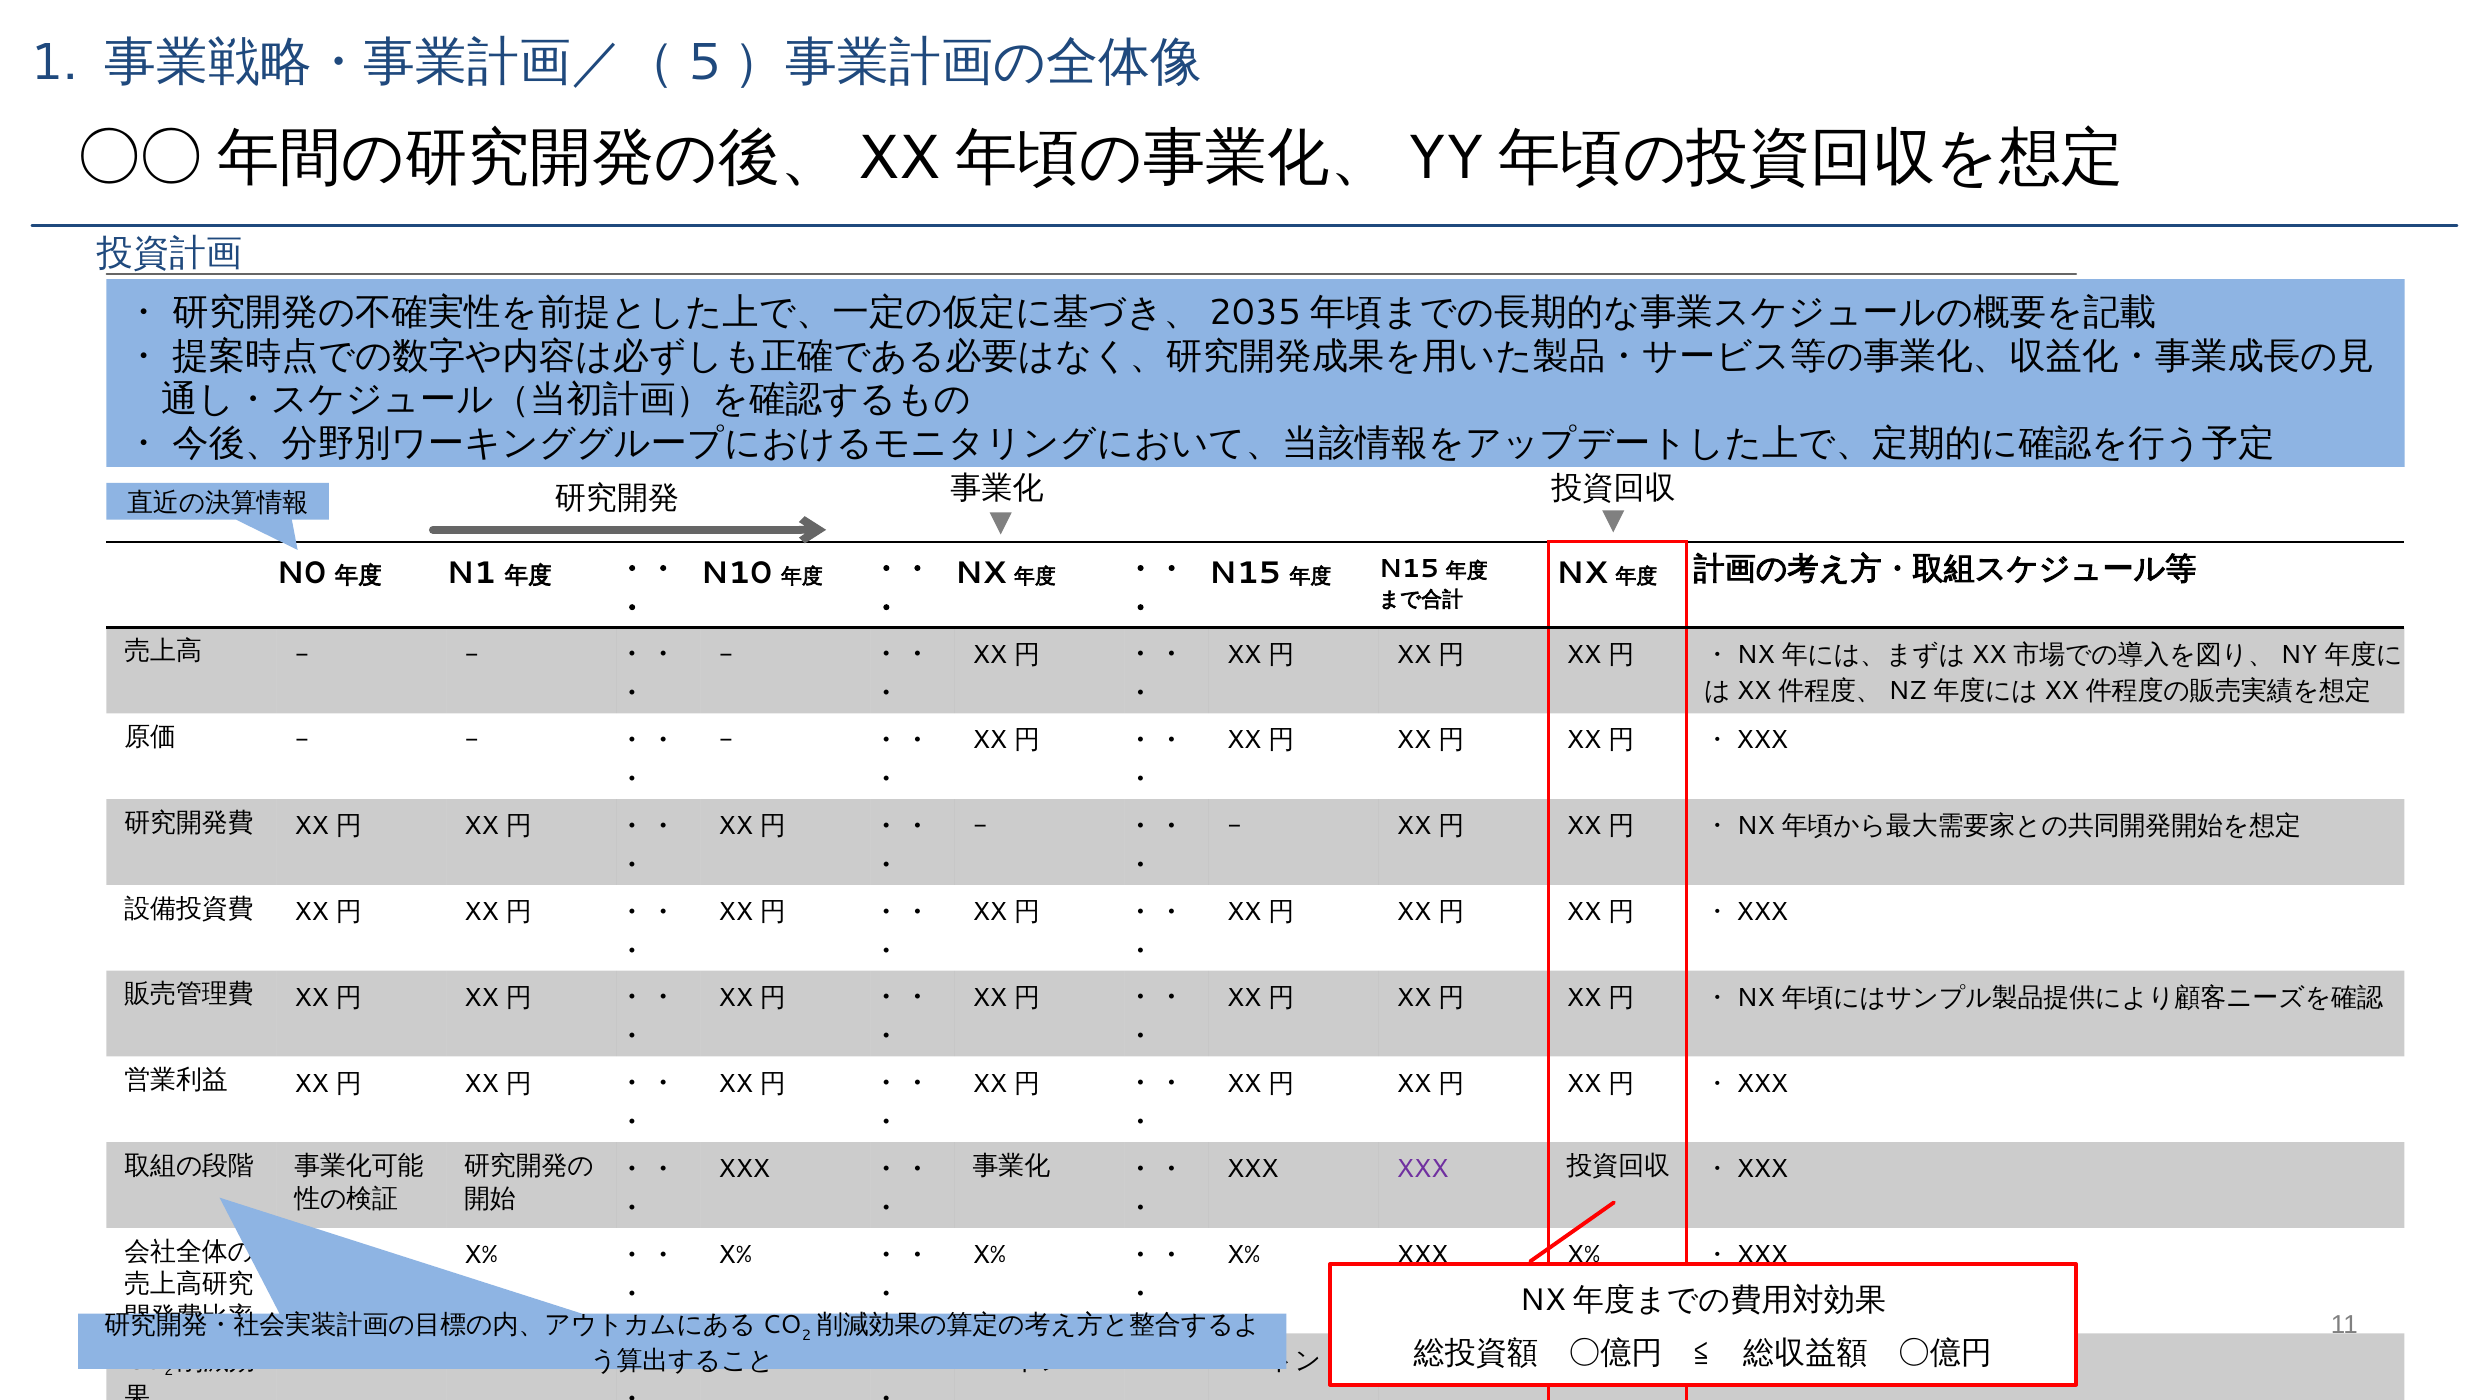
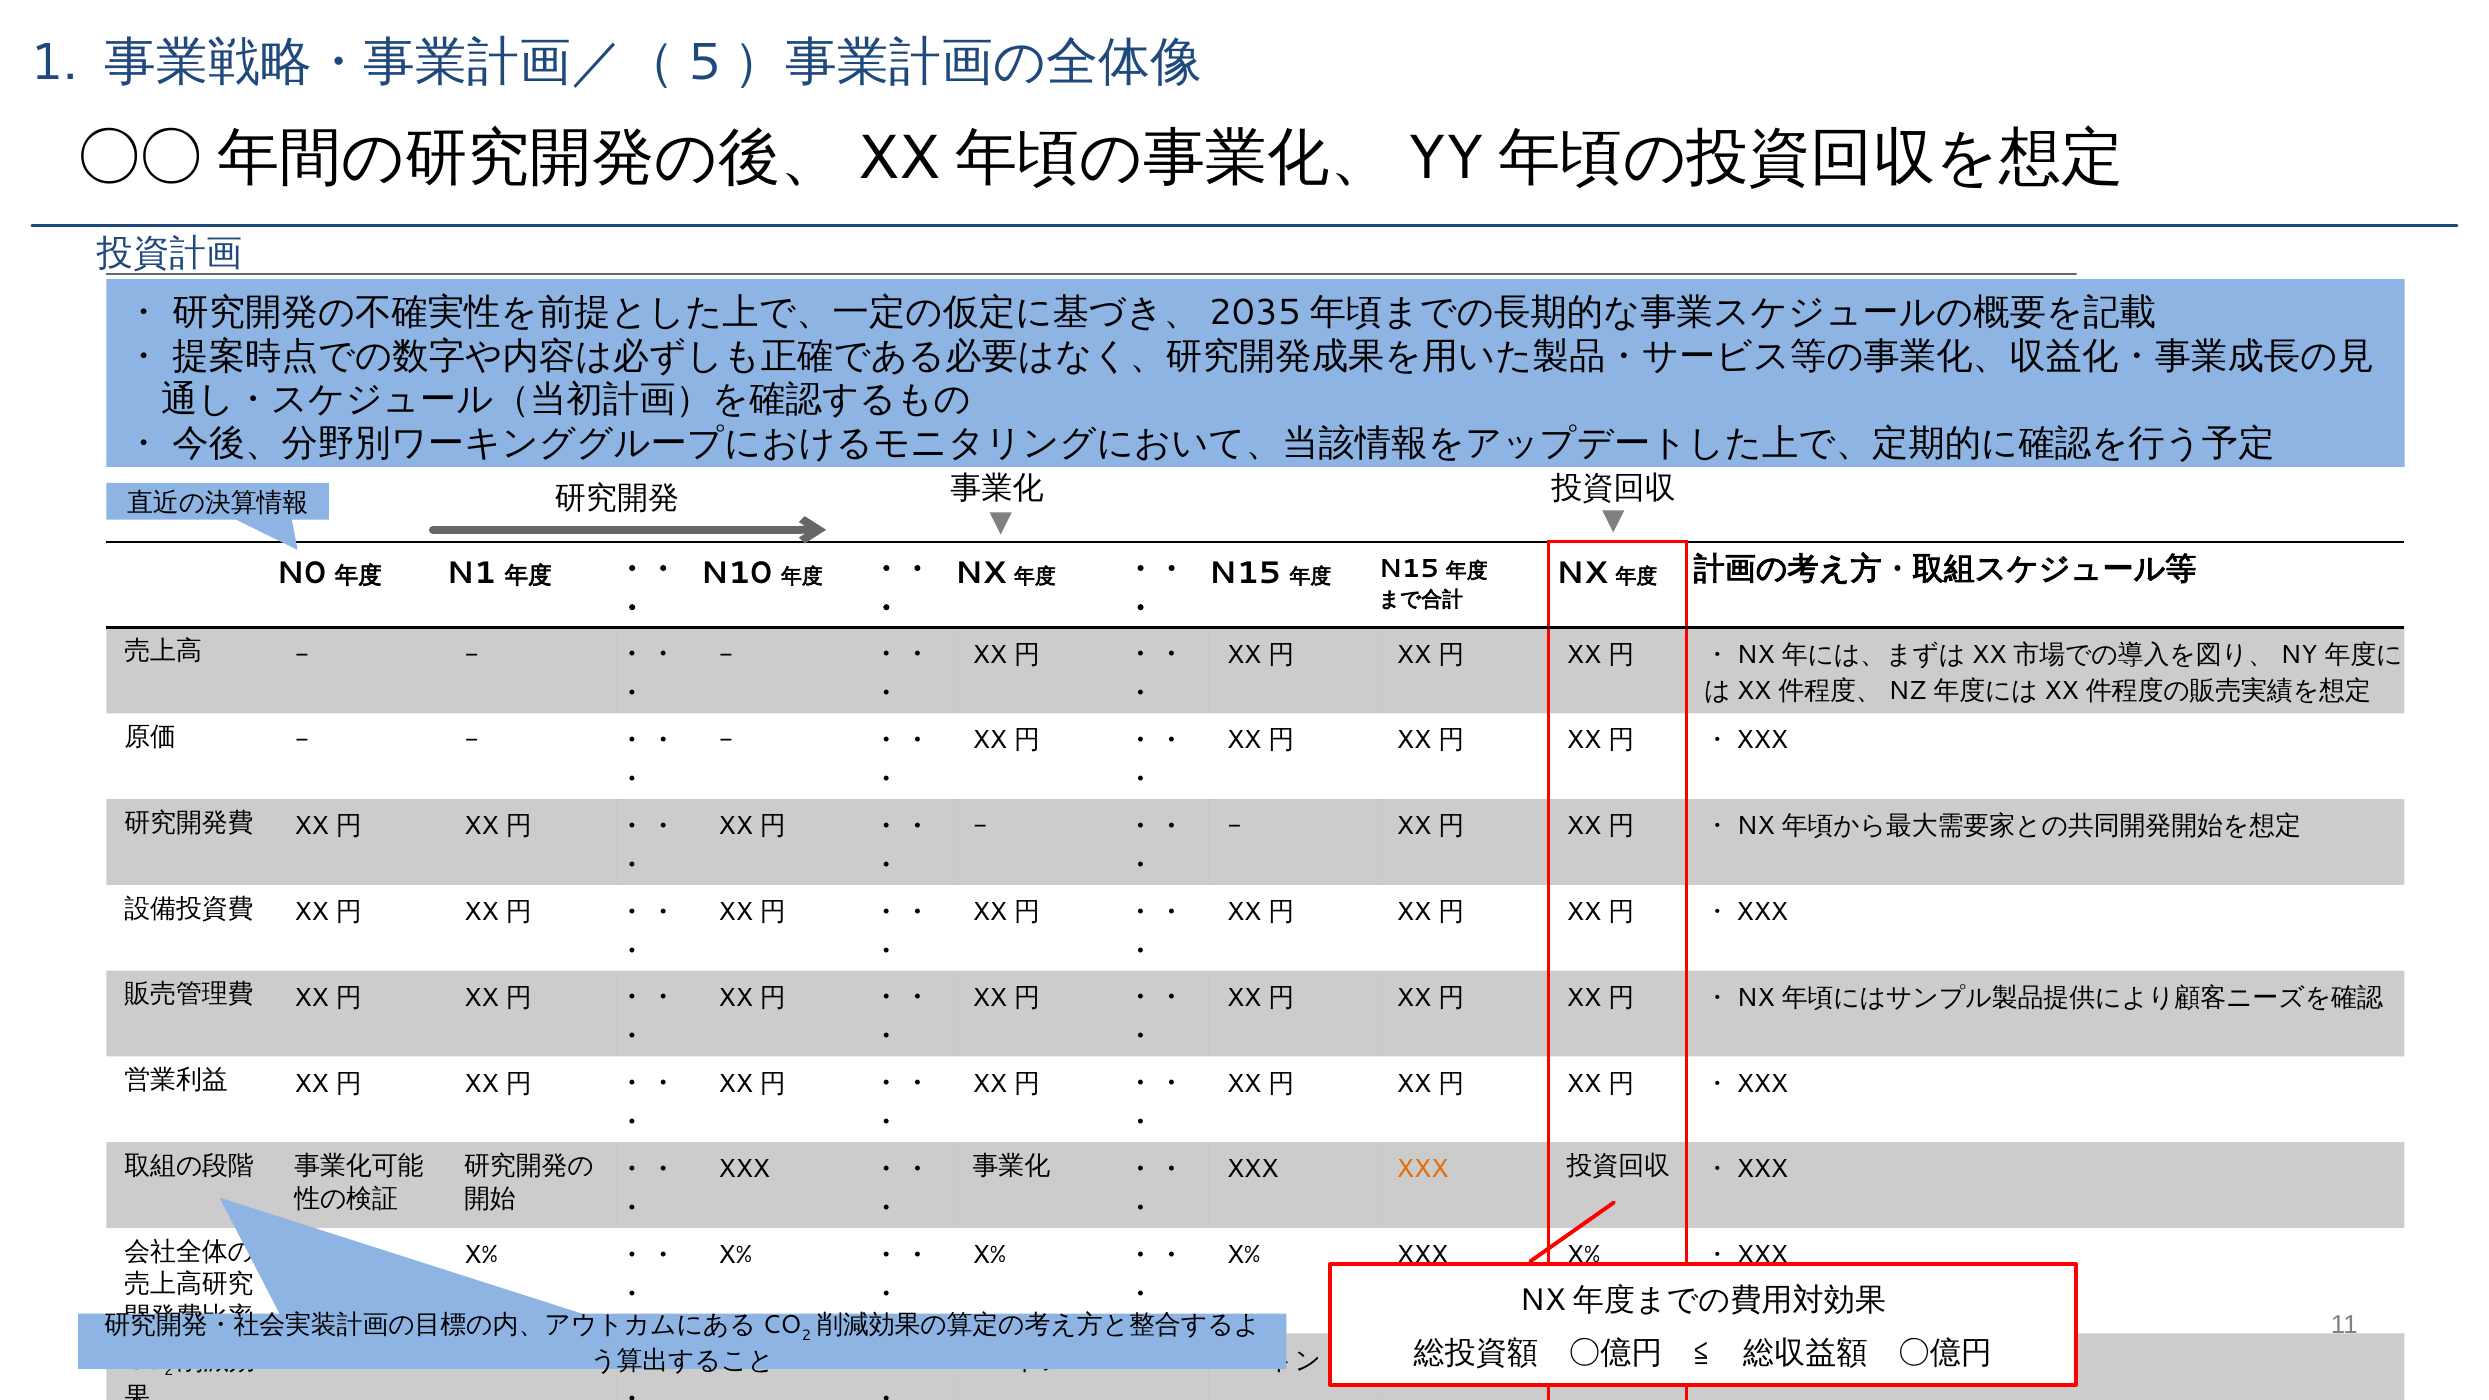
XXX at (1423, 1169) colour: purple -> orange
